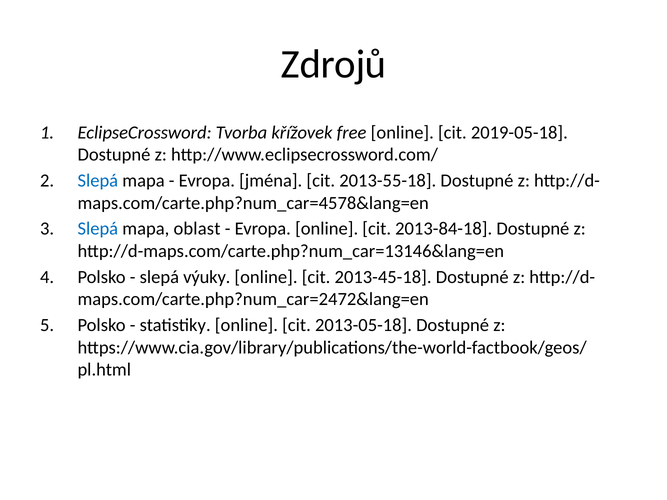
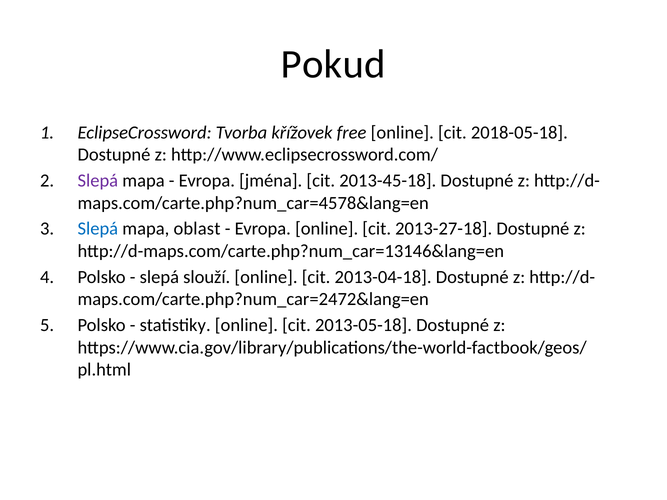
Zdrojů: Zdrojů -> Pokud
2019-05-18: 2019-05-18 -> 2018-05-18
Slepá at (98, 181) colour: blue -> purple
2013-55-18: 2013-55-18 -> 2013-45-18
2013-84-18: 2013-84-18 -> 2013-27-18
výuky: výuky -> slouží
2013-45-18: 2013-45-18 -> 2013-04-18
